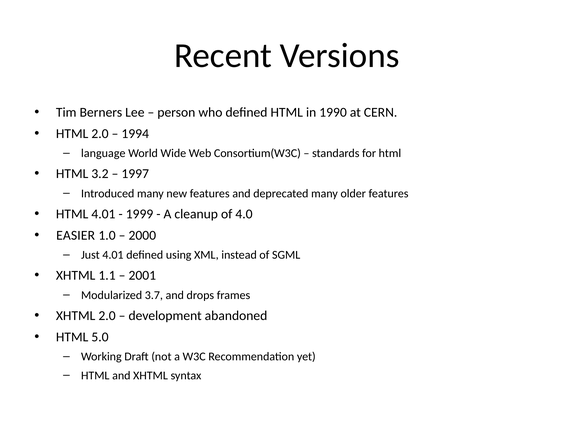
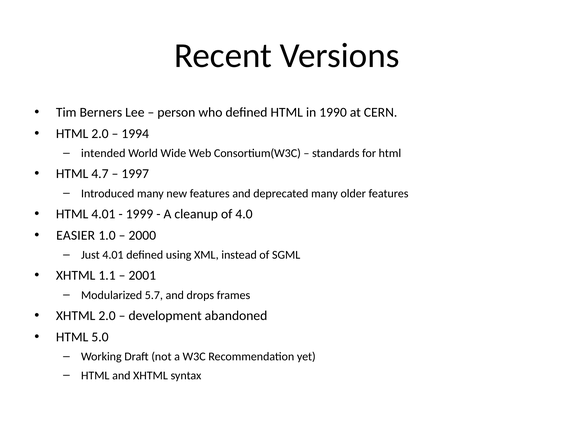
language: language -> intended
3.2: 3.2 -> 4.7
3.7: 3.7 -> 5.7
